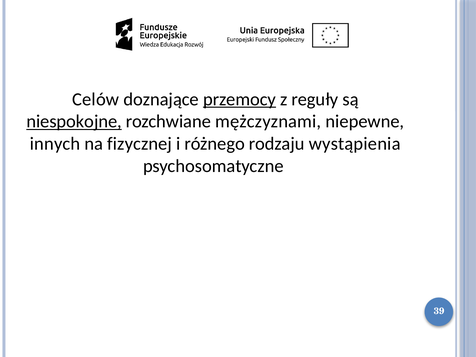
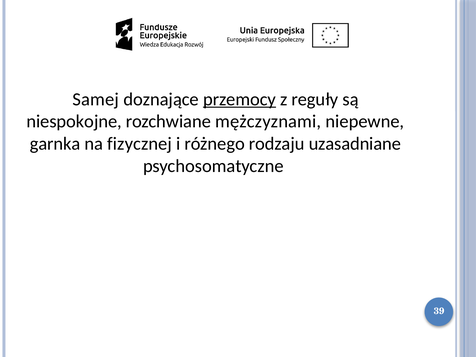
Celów: Celów -> Samej
niespokojne underline: present -> none
innych: innych -> garnka
wystąpienia: wystąpienia -> uzasadniane
